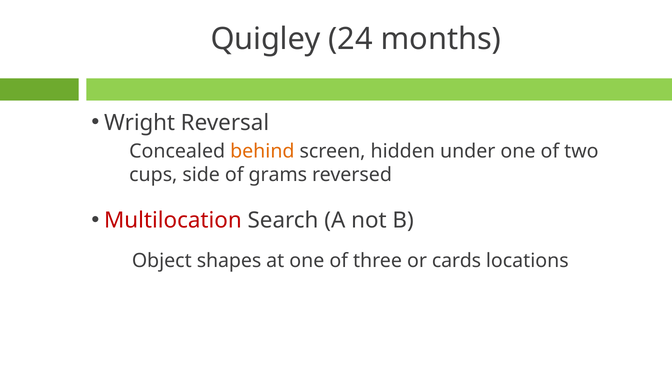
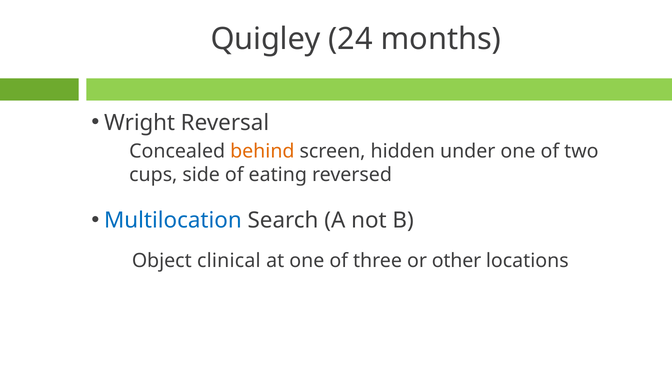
grams: grams -> eating
Multilocation colour: red -> blue
shapes: shapes -> clinical
cards: cards -> other
